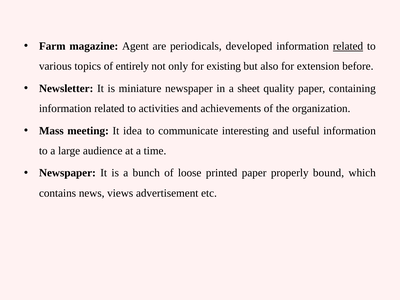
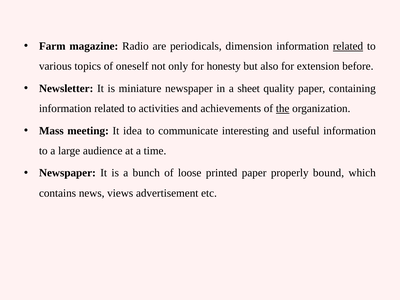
Agent: Agent -> Radio
developed: developed -> dimension
entirely: entirely -> oneself
existing: existing -> honesty
the underline: none -> present
